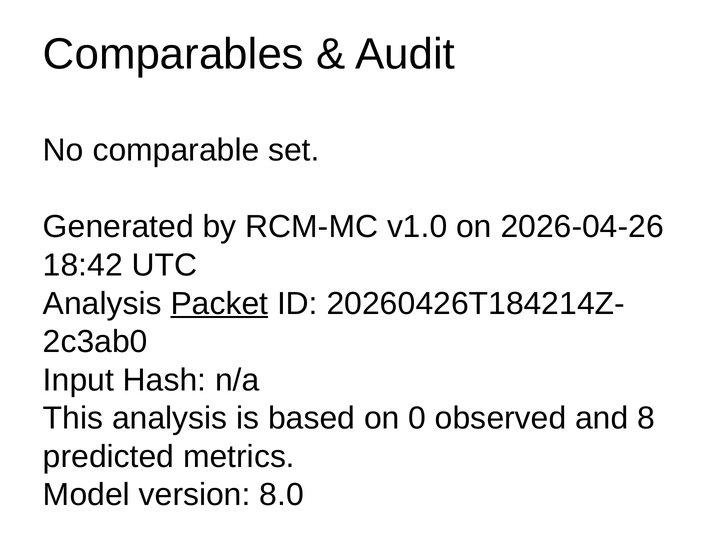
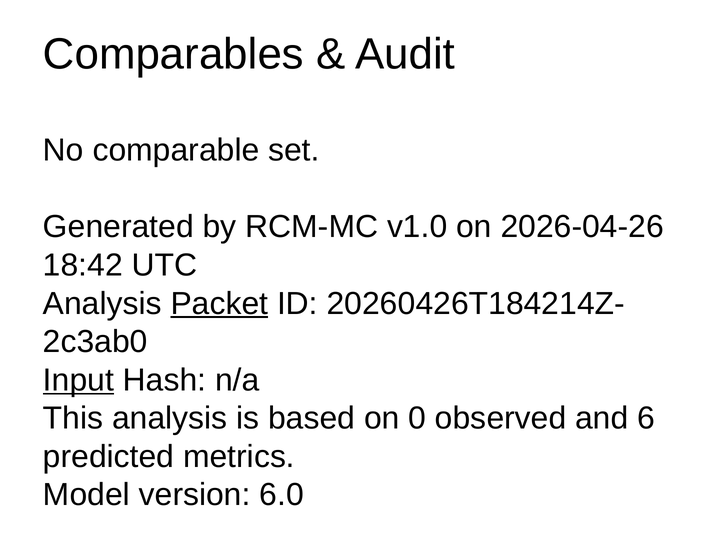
Input underline: none -> present
8: 8 -> 6
8.0: 8.0 -> 6.0
